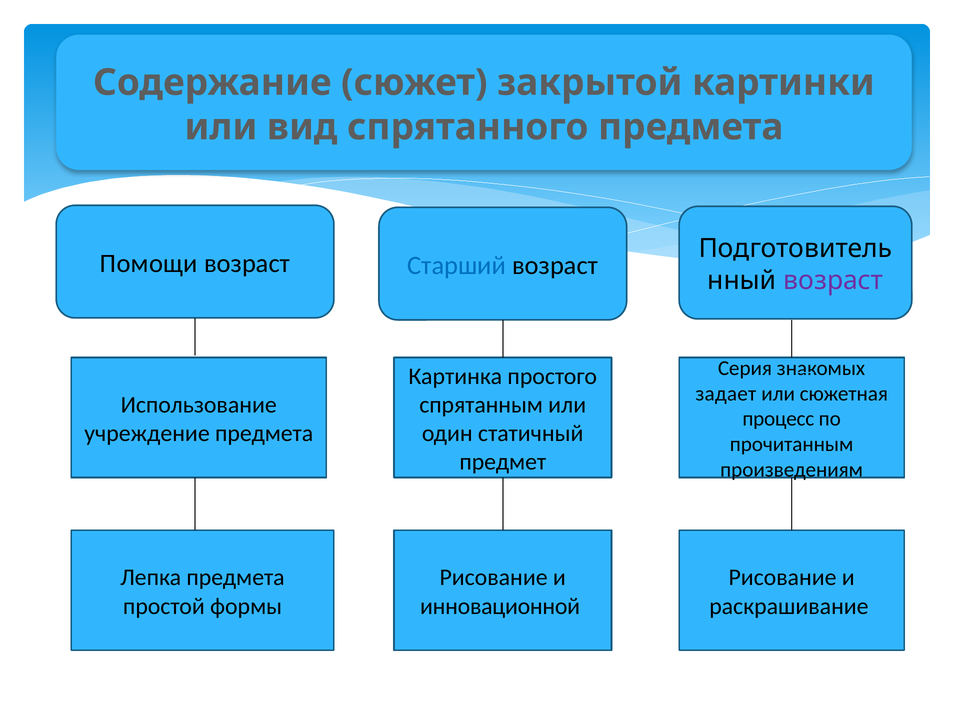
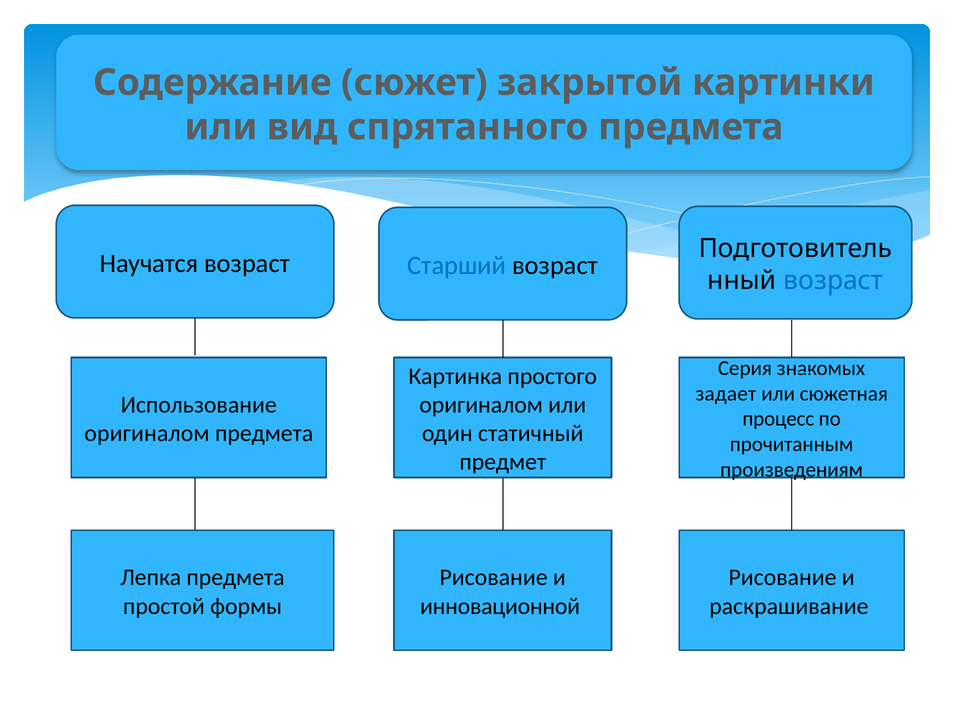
Помощи: Помощи -> Научатся
возраст at (833, 280) colour: purple -> blue
спрятанным at (481, 405): спрятанным -> оригиналом
учреждение at (147, 433): учреждение -> оригиналом
